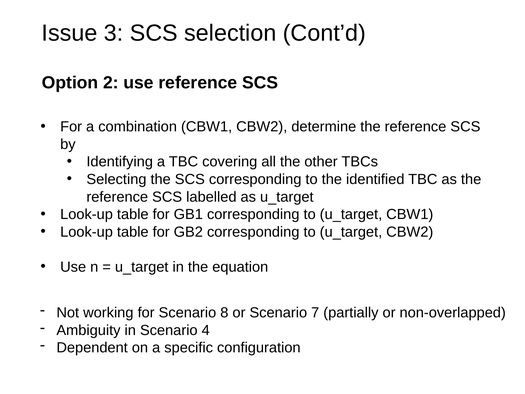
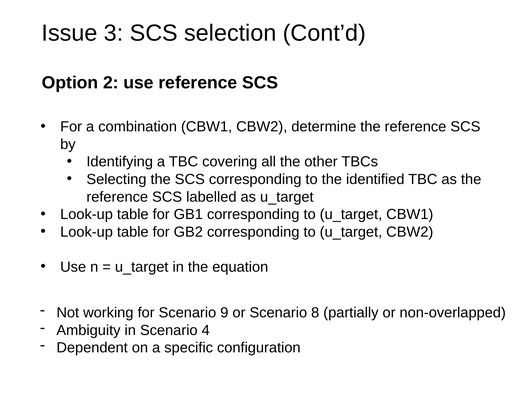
8: 8 -> 9
7: 7 -> 8
